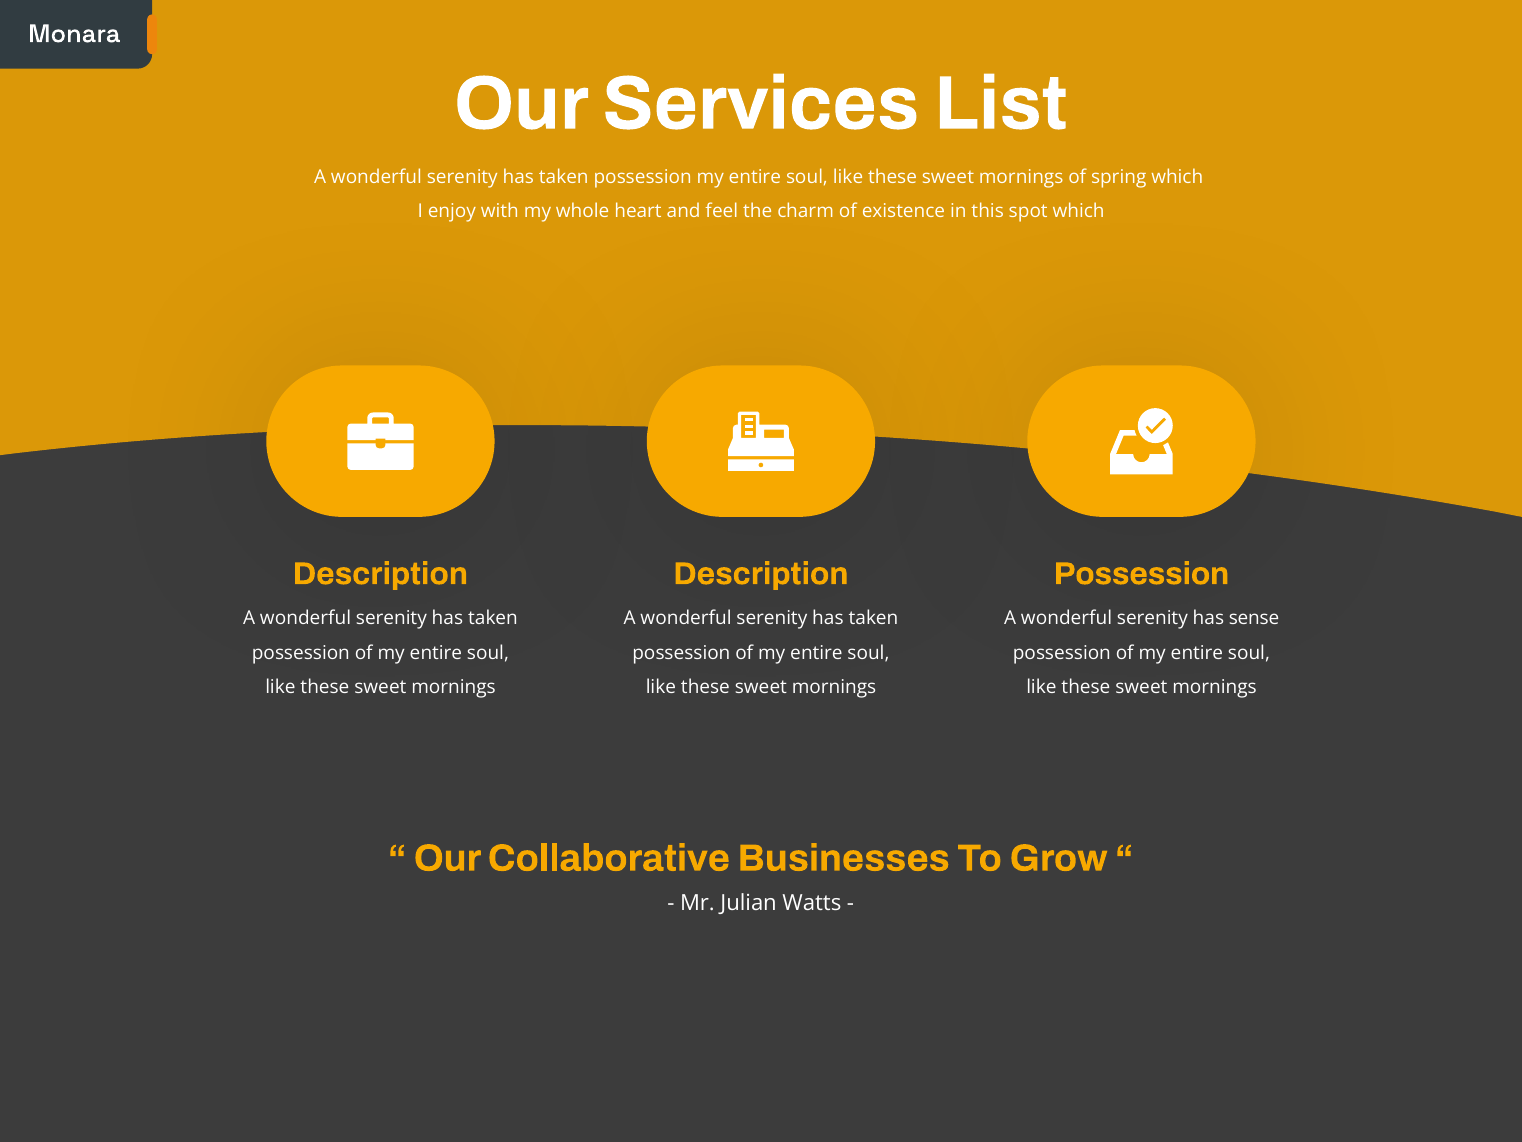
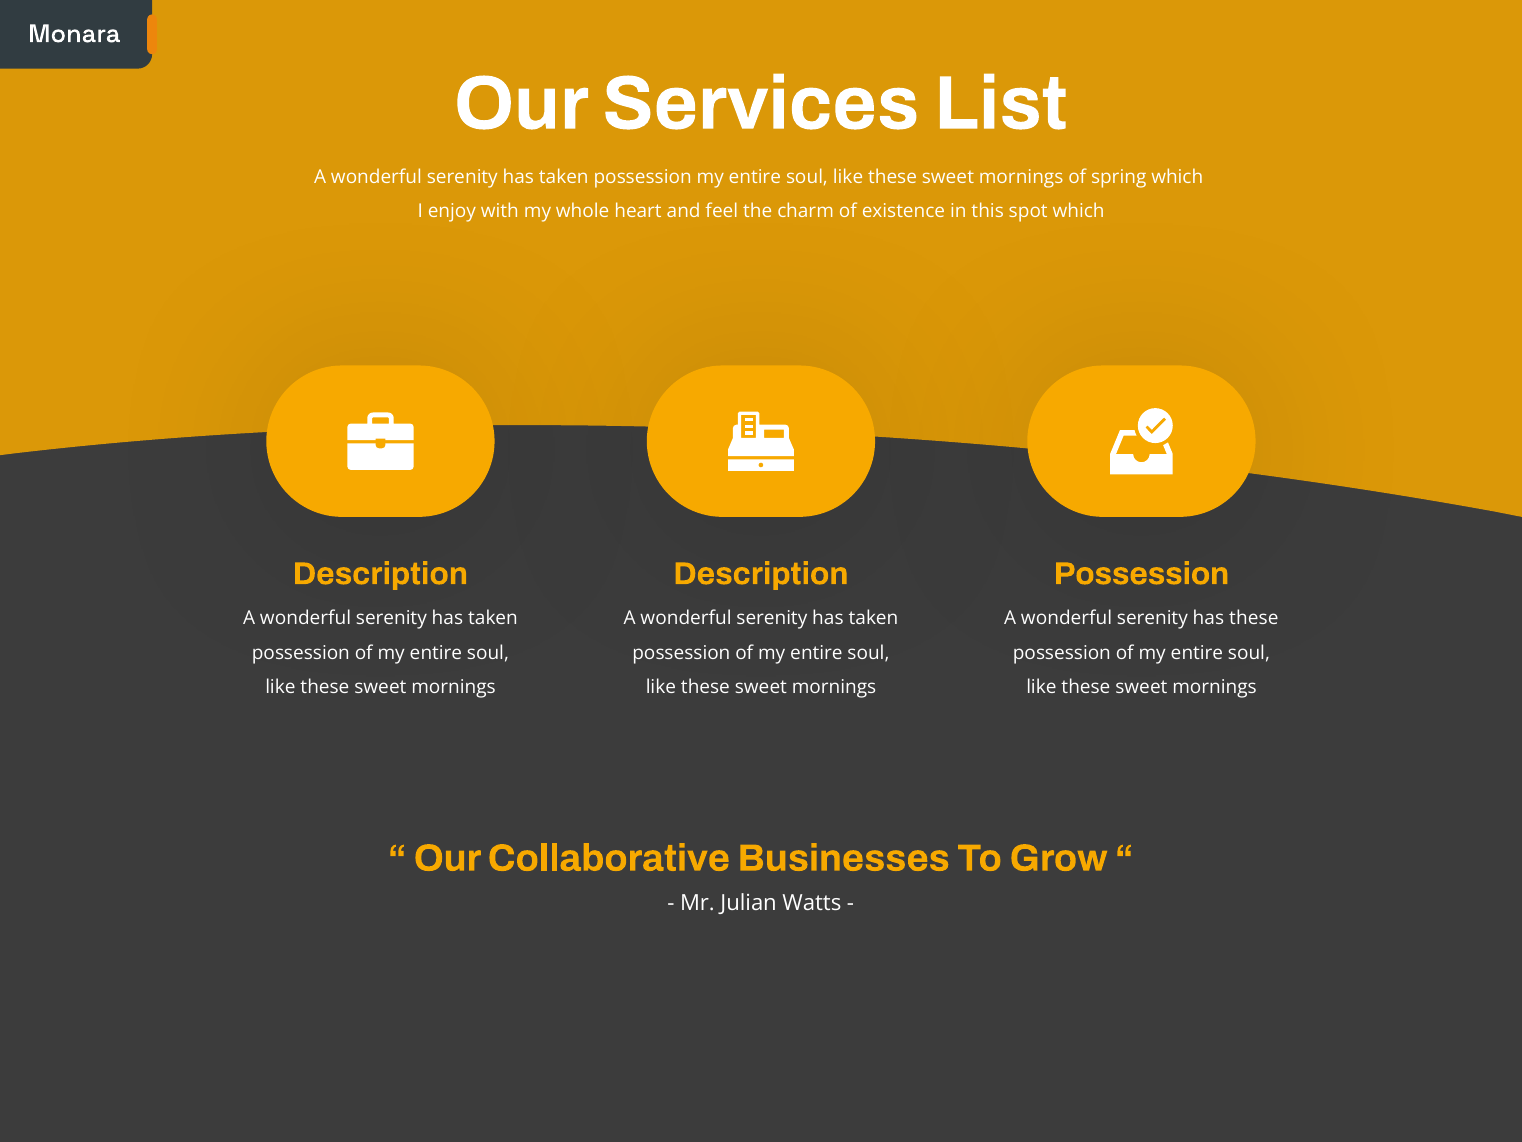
has sense: sense -> these
